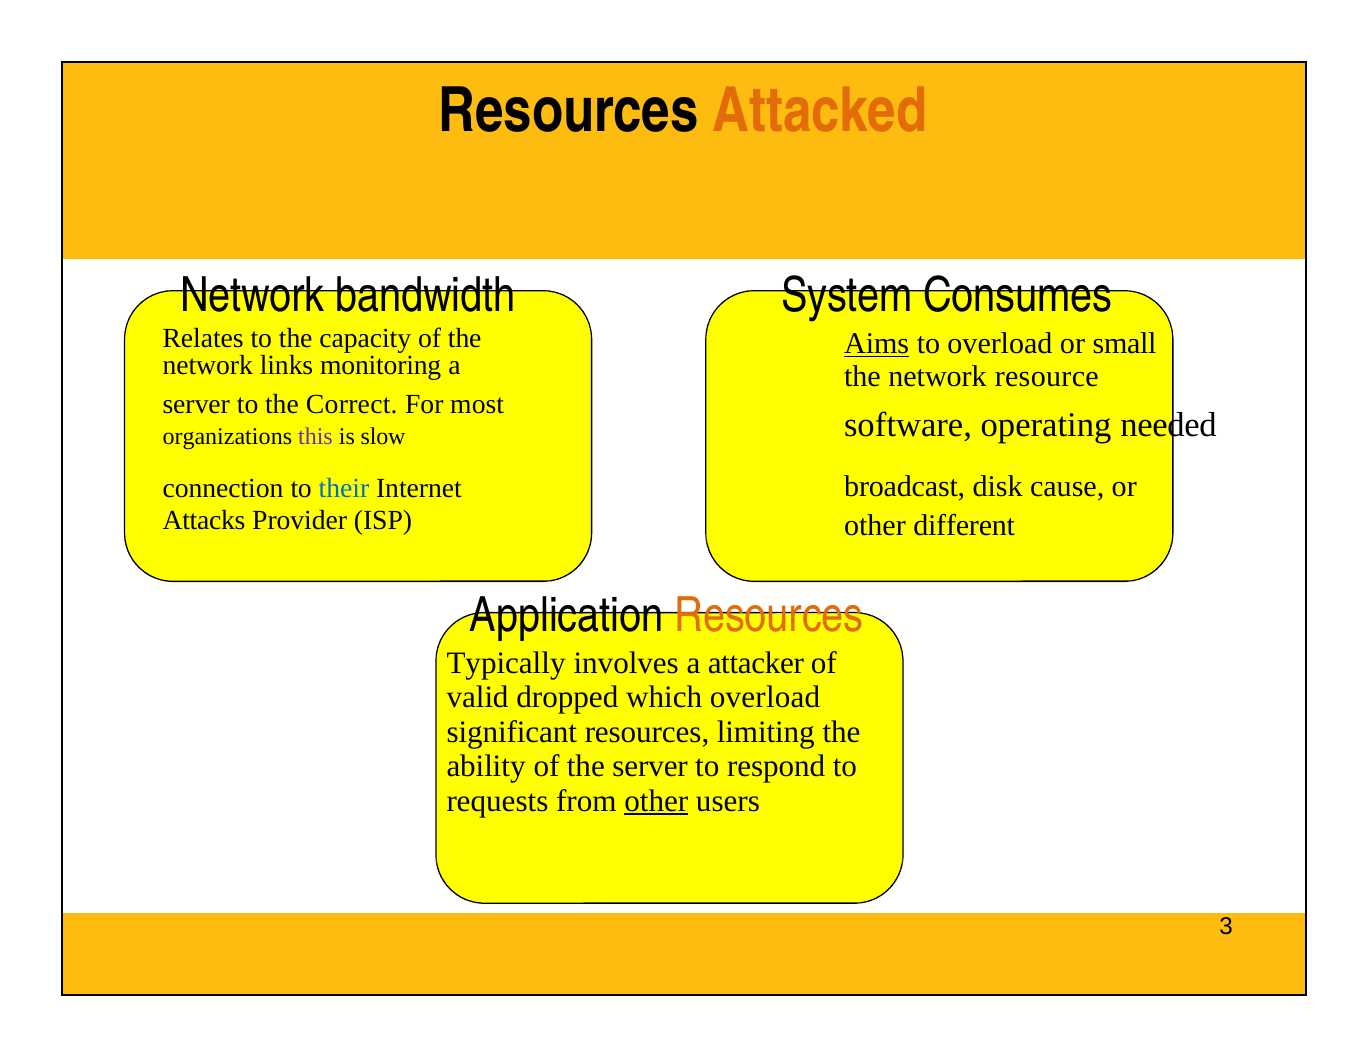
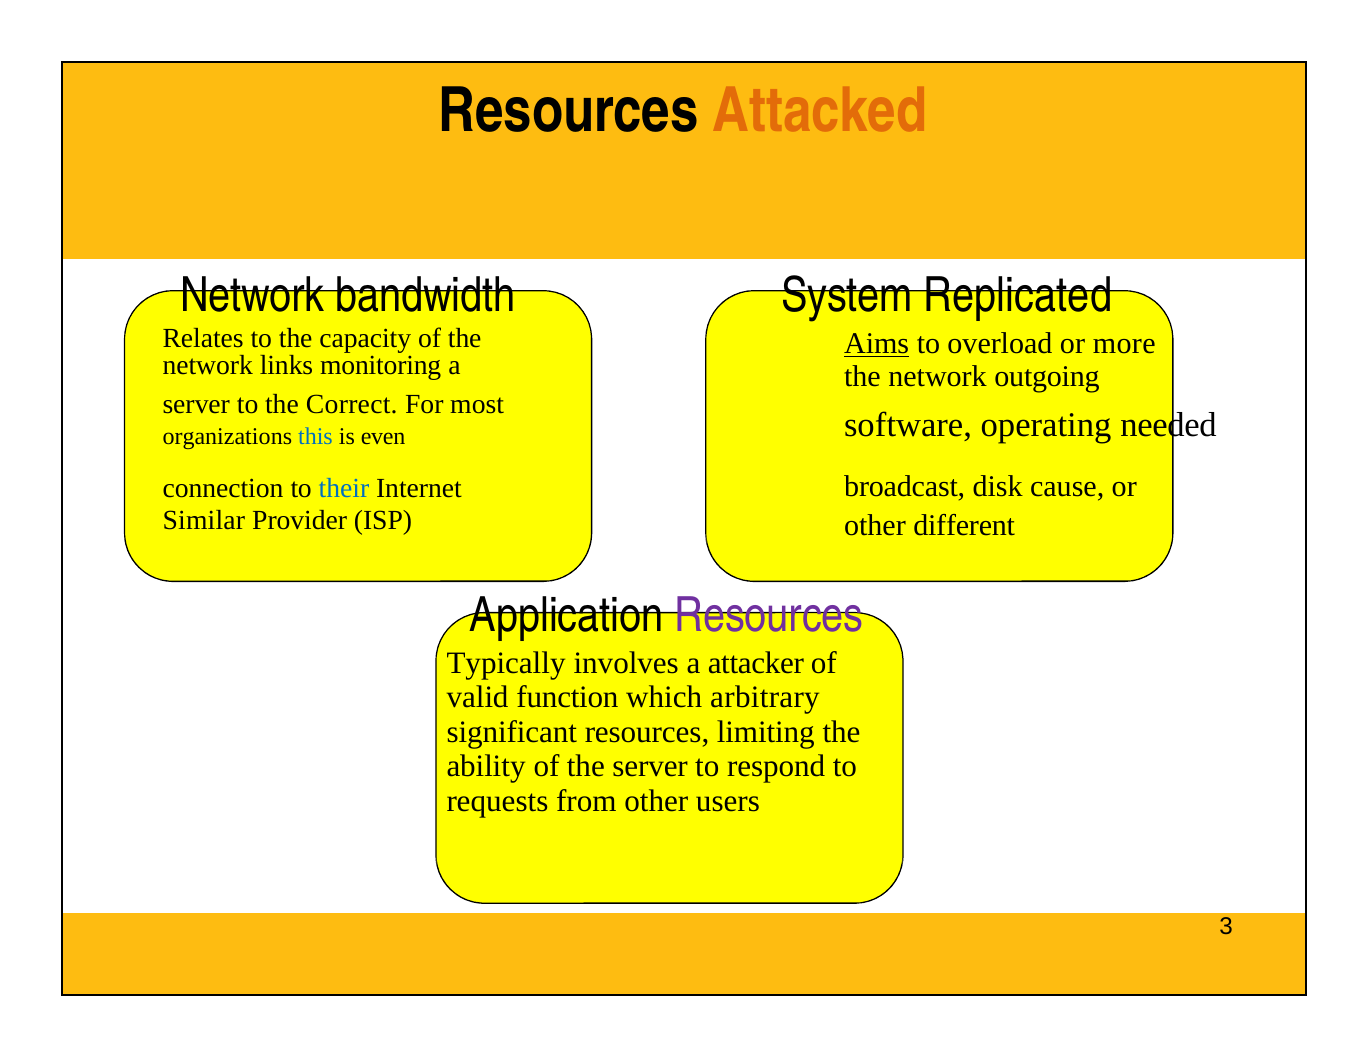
Consumes: Consumes -> Replicated
small: small -> more
resource: resource -> outgoing
this colour: purple -> blue
slow: slow -> even
Attacks: Attacks -> Similar
Resources at (769, 616) colour: orange -> purple
dropped: dropped -> function
which overload: overload -> arbitrary
other at (656, 801) underline: present -> none
